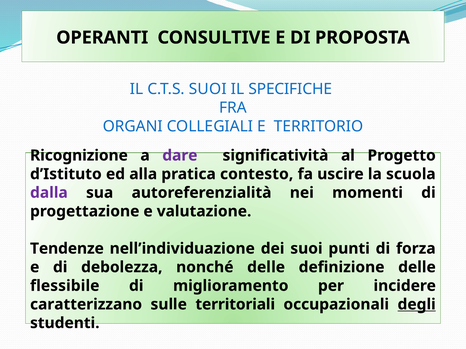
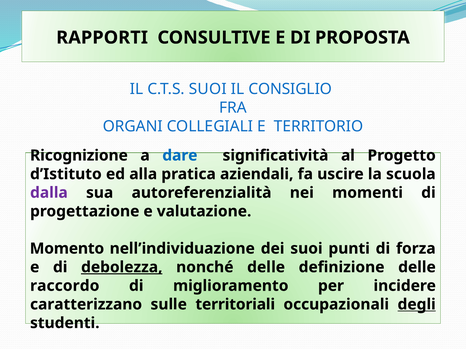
OPERANTI: OPERANTI -> RAPPORTI
SPECIFICHE: SPECIFICHE -> CONSIGLIO
dare colour: purple -> blue
contesto: contesto -> aziendali
Tendenze: Tendenze -> Momento
debolezza underline: none -> present
flessibile: flessibile -> raccordo
